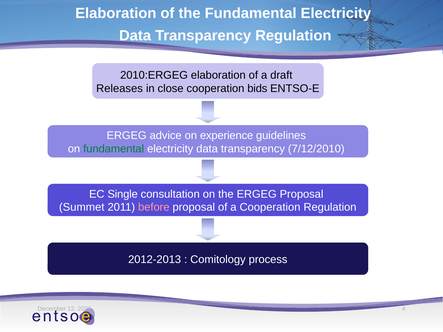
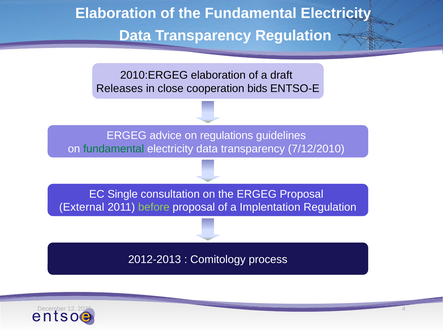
experience: experience -> regulations
Summet: Summet -> External
before colour: pink -> light green
a Cooperation: Cooperation -> Implentation
